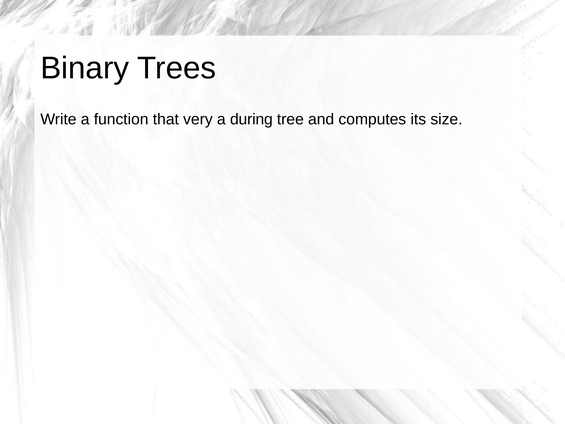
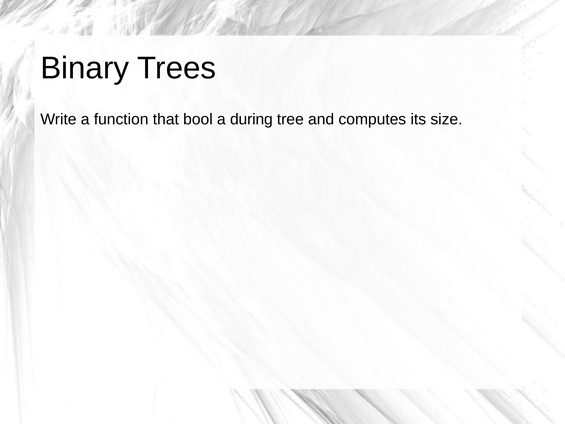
very: very -> bool
